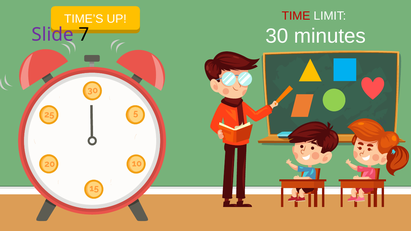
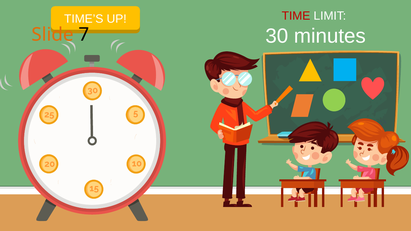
Slide colour: purple -> orange
